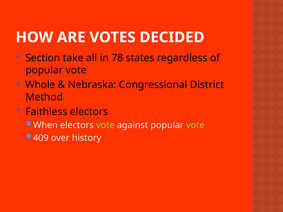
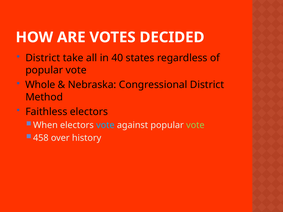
Section at (43, 58): Section -> District
78: 78 -> 40
vote at (105, 125) colour: light green -> light blue
409: 409 -> 458
